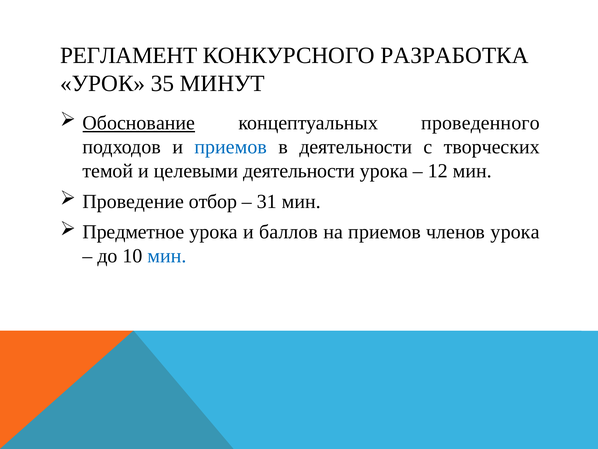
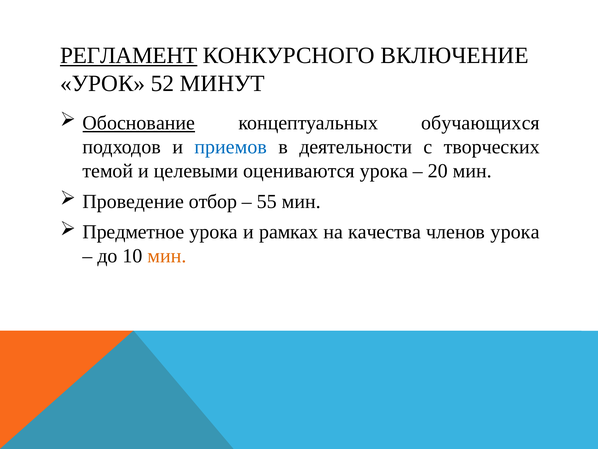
РЕГЛАМЕНТ underline: none -> present
РАЗРАБОТКА: РАЗРАБОТКА -> ВКЛЮЧЕНИЕ
35: 35 -> 52
проведенного: проведенного -> обучающихся
целевыми деятельности: деятельности -> оцениваются
12: 12 -> 20
31: 31 -> 55
баллов: баллов -> рамках
на приемов: приемов -> качества
мин at (167, 256) colour: blue -> orange
